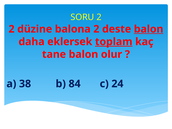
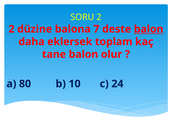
balona 2: 2 -> 7
toplam underline: present -> none
38: 38 -> 80
84: 84 -> 10
